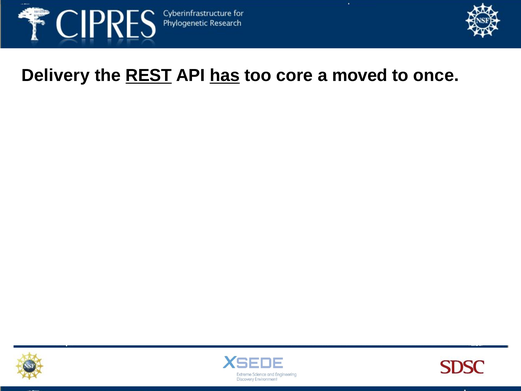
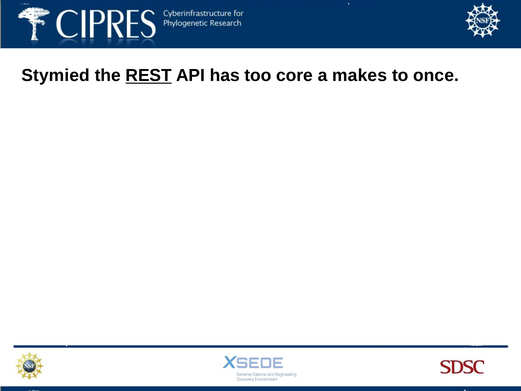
Delivery: Delivery -> Stymied
has underline: present -> none
moved: moved -> makes
